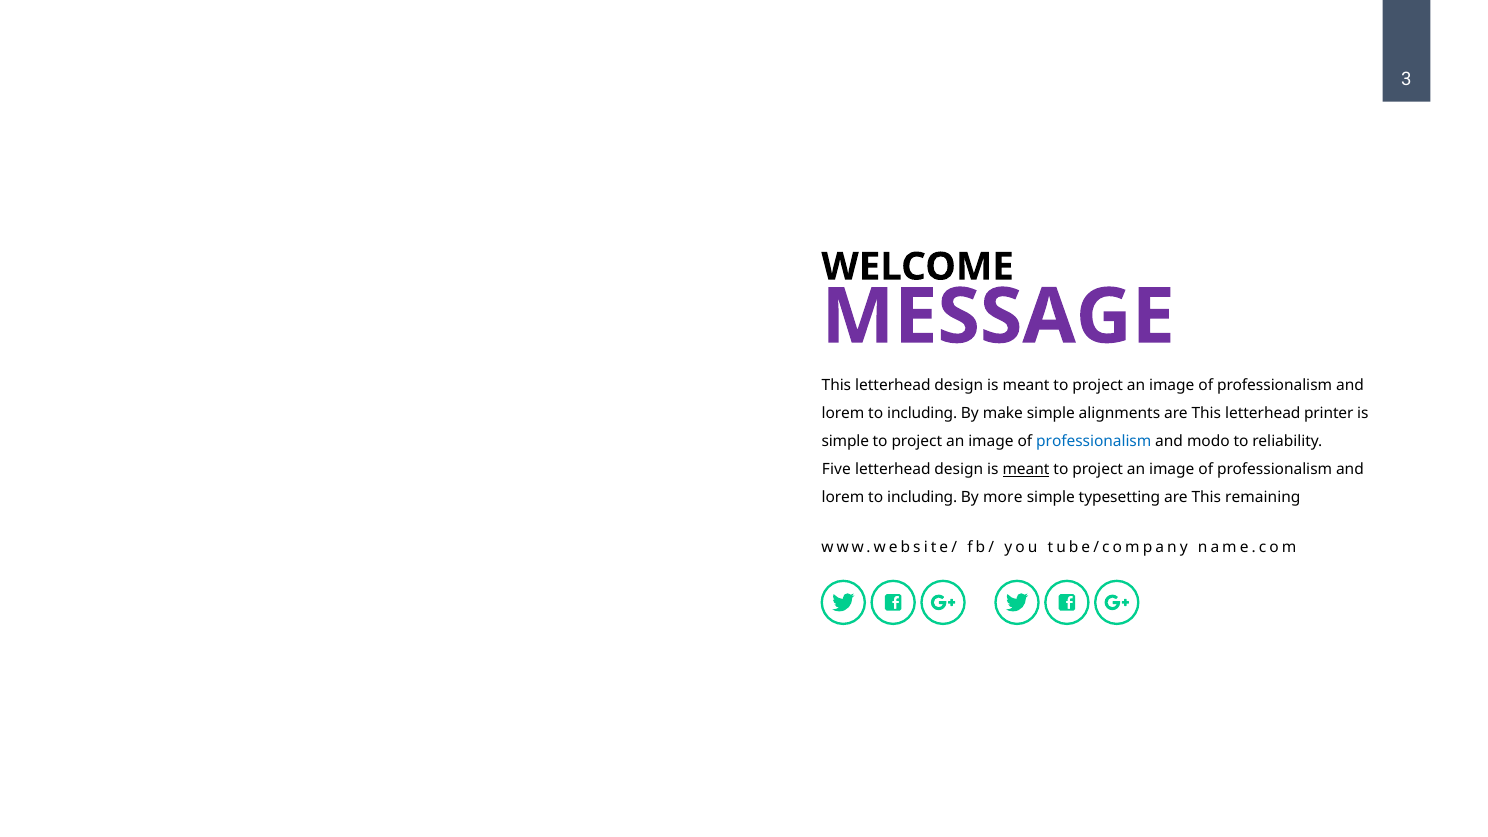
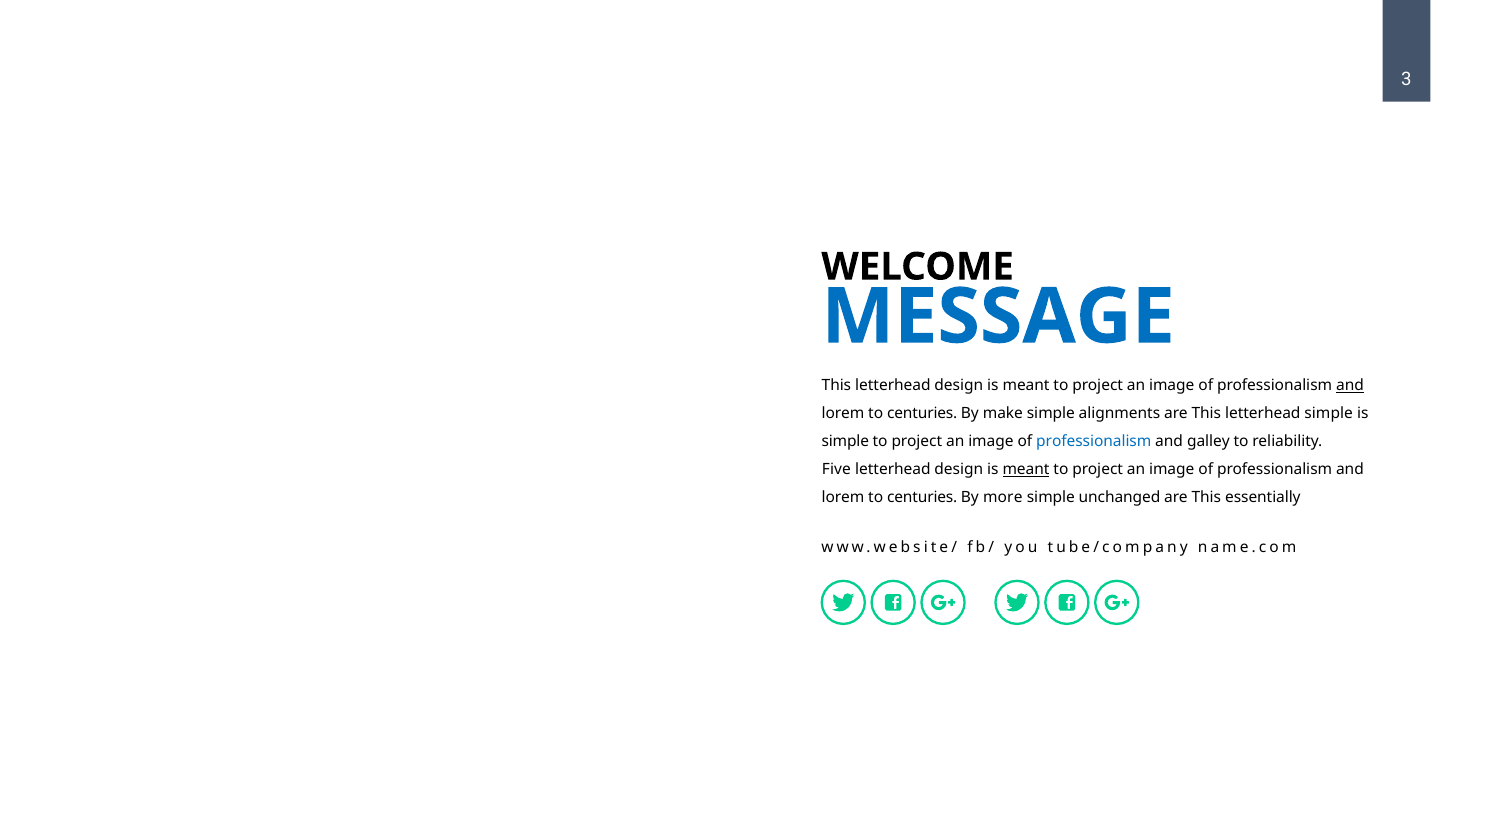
MESSAGE colour: purple -> blue
and at (1350, 386) underline: none -> present
including at (922, 414): including -> centuries
letterhead printer: printer -> simple
modo: modo -> galley
including at (922, 497): including -> centuries
typesetting: typesetting -> unchanged
remaining: remaining -> essentially
